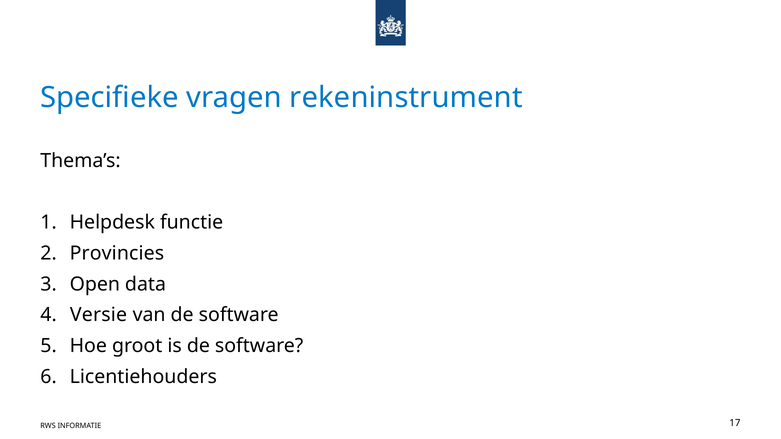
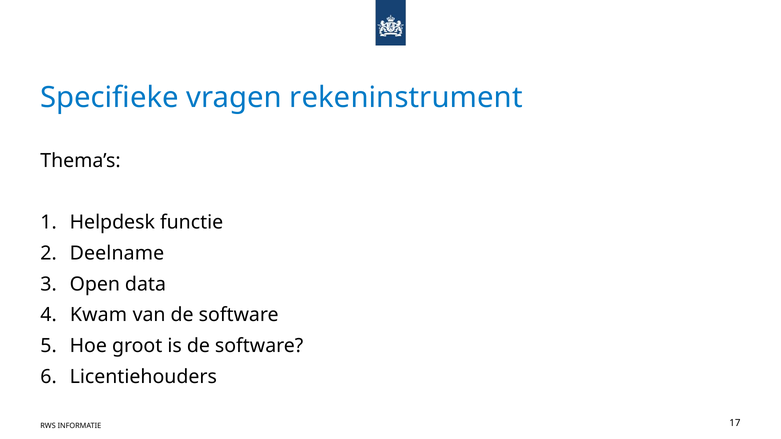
Provincies: Provincies -> Deelname
Versie: Versie -> Kwam
